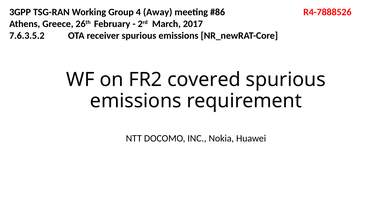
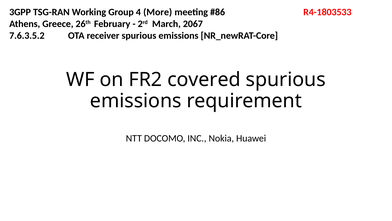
Away: Away -> More
R4-7888526: R4-7888526 -> R4-1803533
2017: 2017 -> 2067
